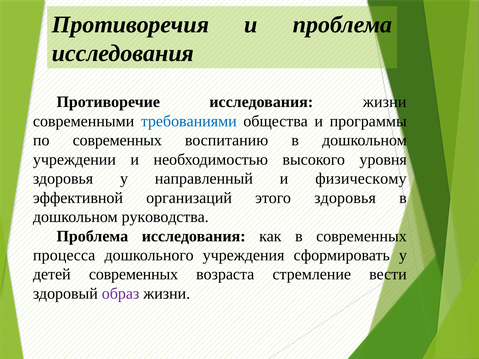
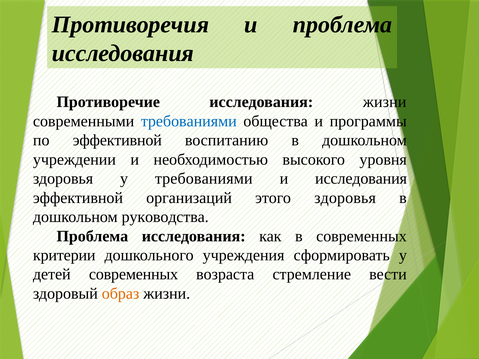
по современных: современных -> эффективной
у направленный: направленный -> требованиями
и физическому: физическому -> исследования
процесса: процесса -> критерии
образ colour: purple -> orange
